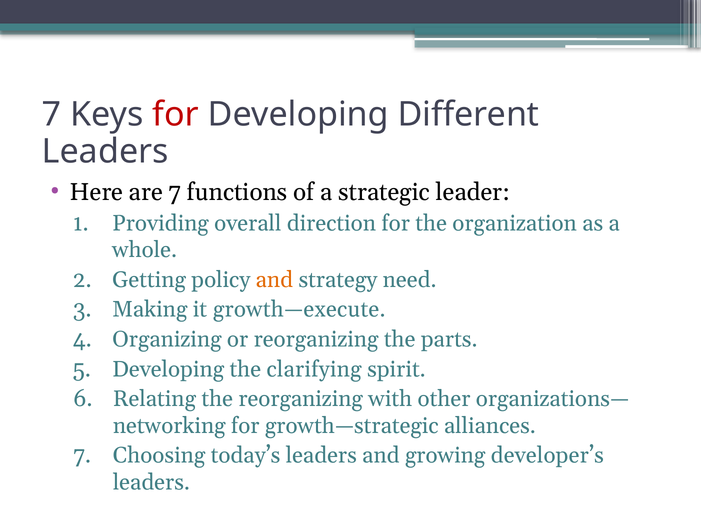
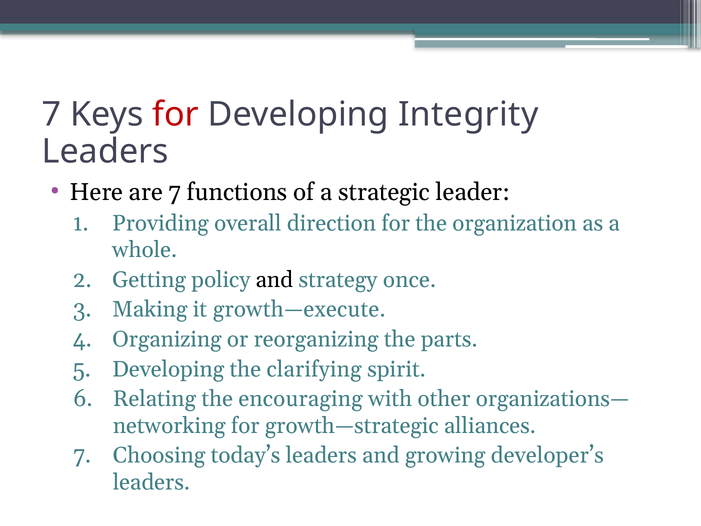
Different: Different -> Integrity
and at (274, 280) colour: orange -> black
need: need -> once
the reorganizing: reorganizing -> encouraging
